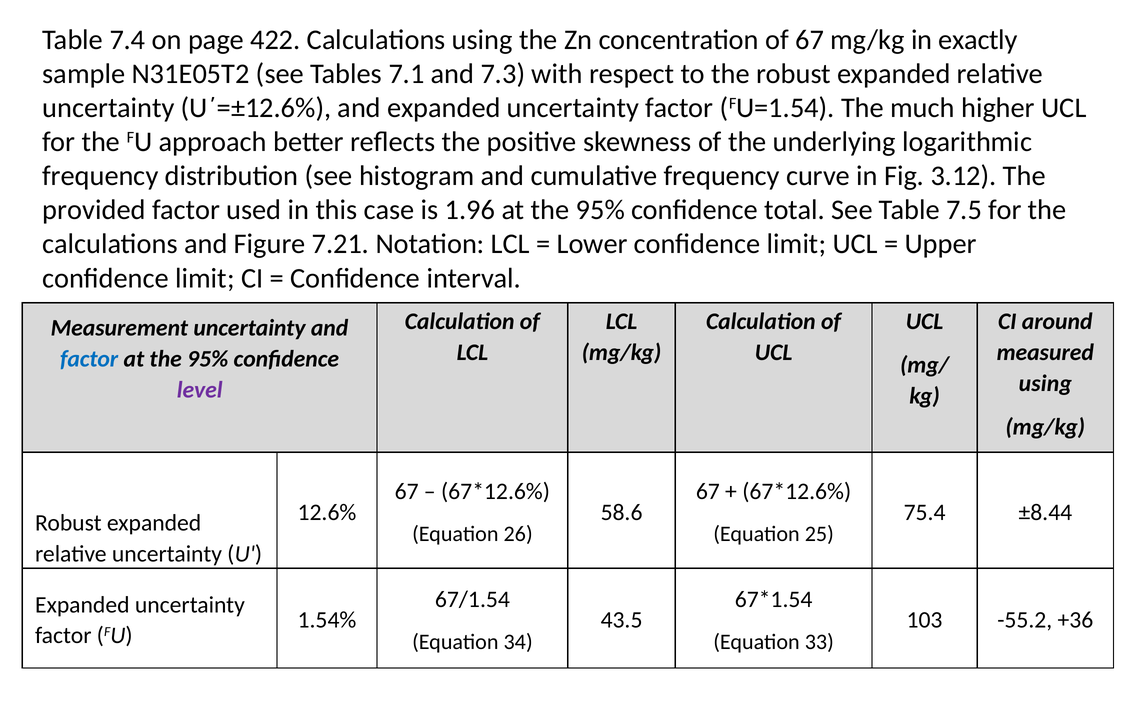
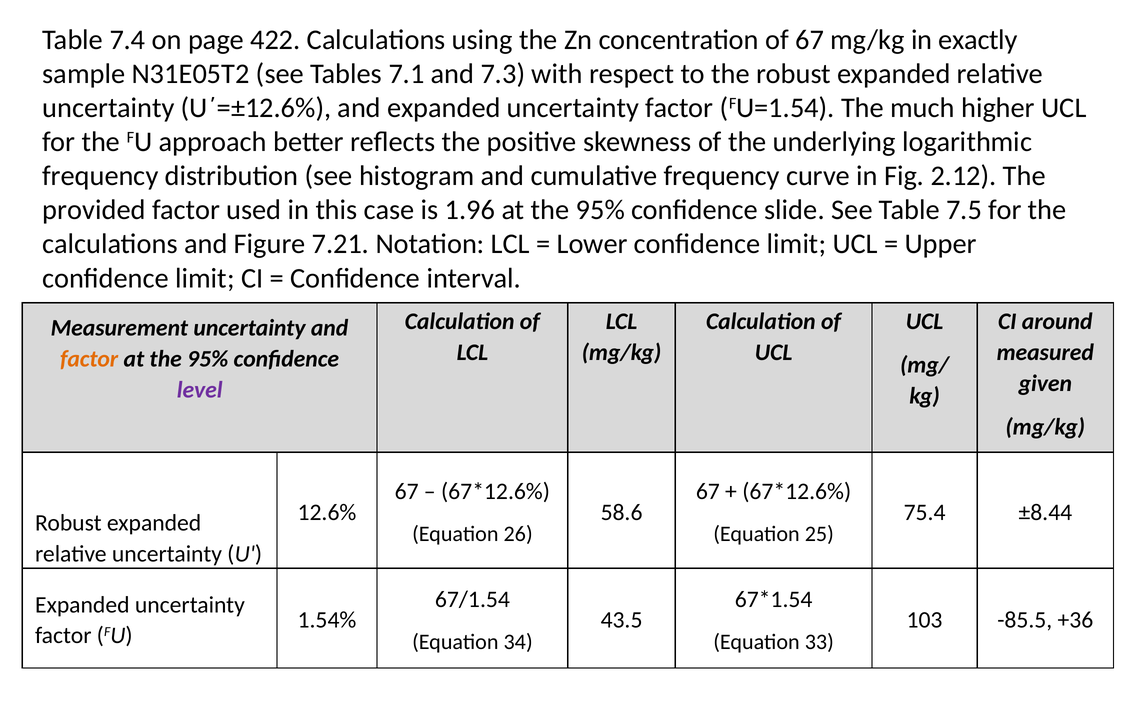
3.12: 3.12 -> 2.12
total: total -> slide
factor at (89, 359) colour: blue -> orange
using at (1045, 383): using -> given
-55.2: -55.2 -> -85.5
